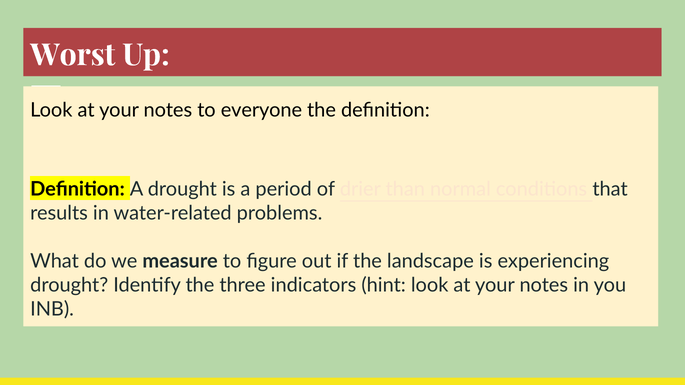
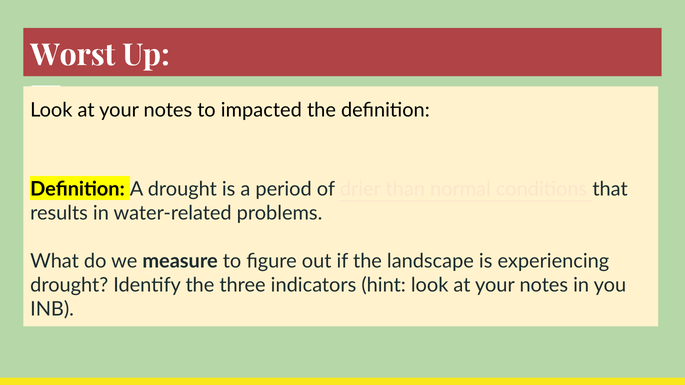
everyone: everyone -> impacted
